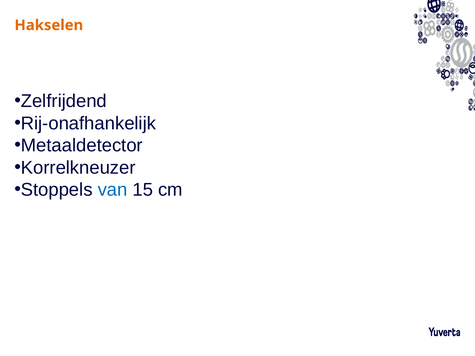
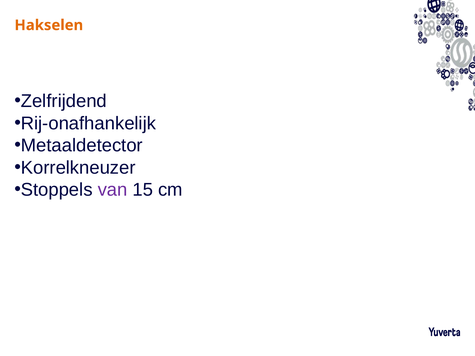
van colour: blue -> purple
